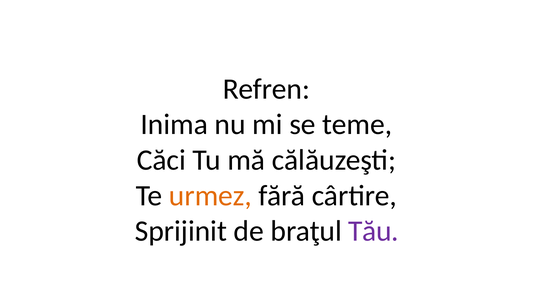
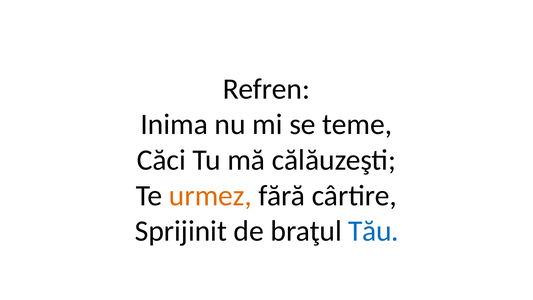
Tău colour: purple -> blue
